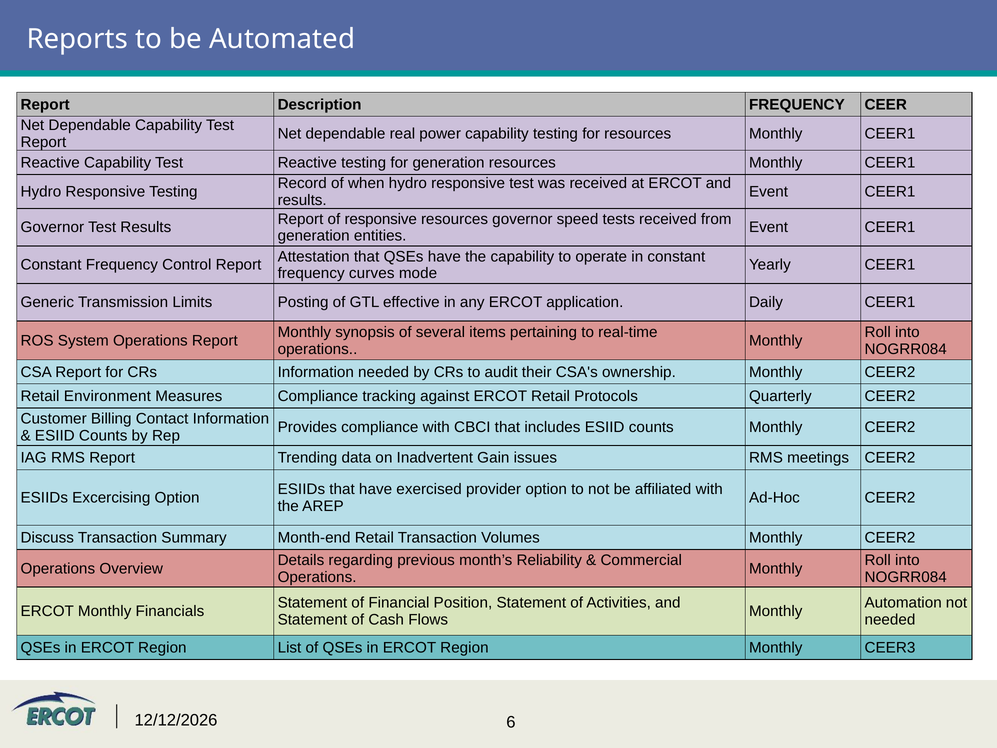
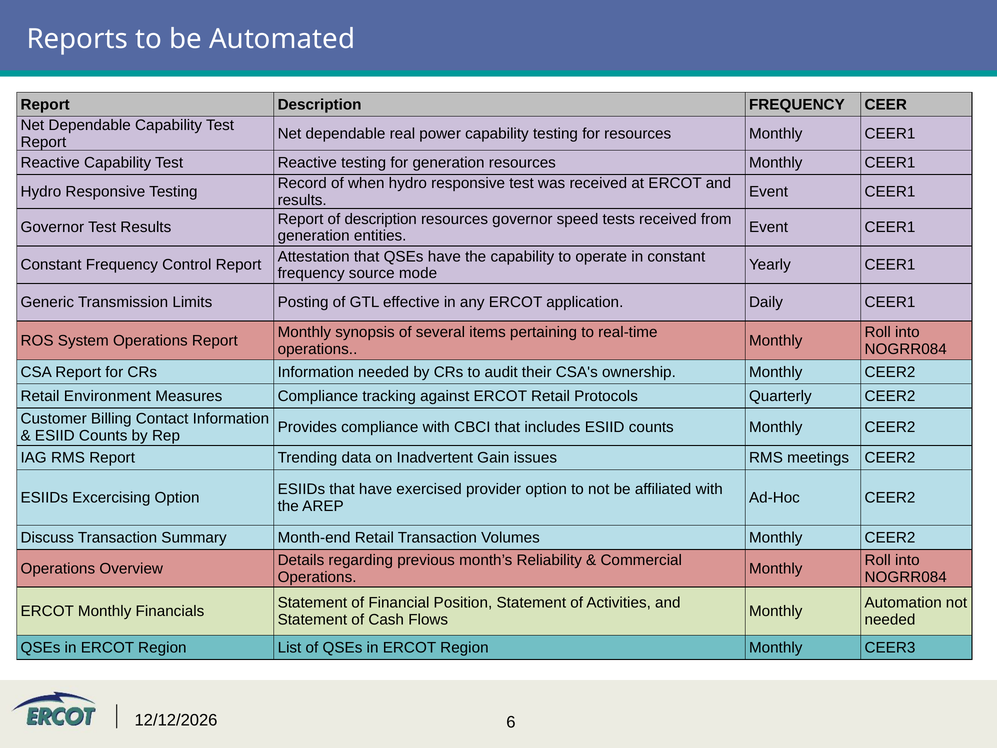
of responsive: responsive -> description
curves: curves -> source
